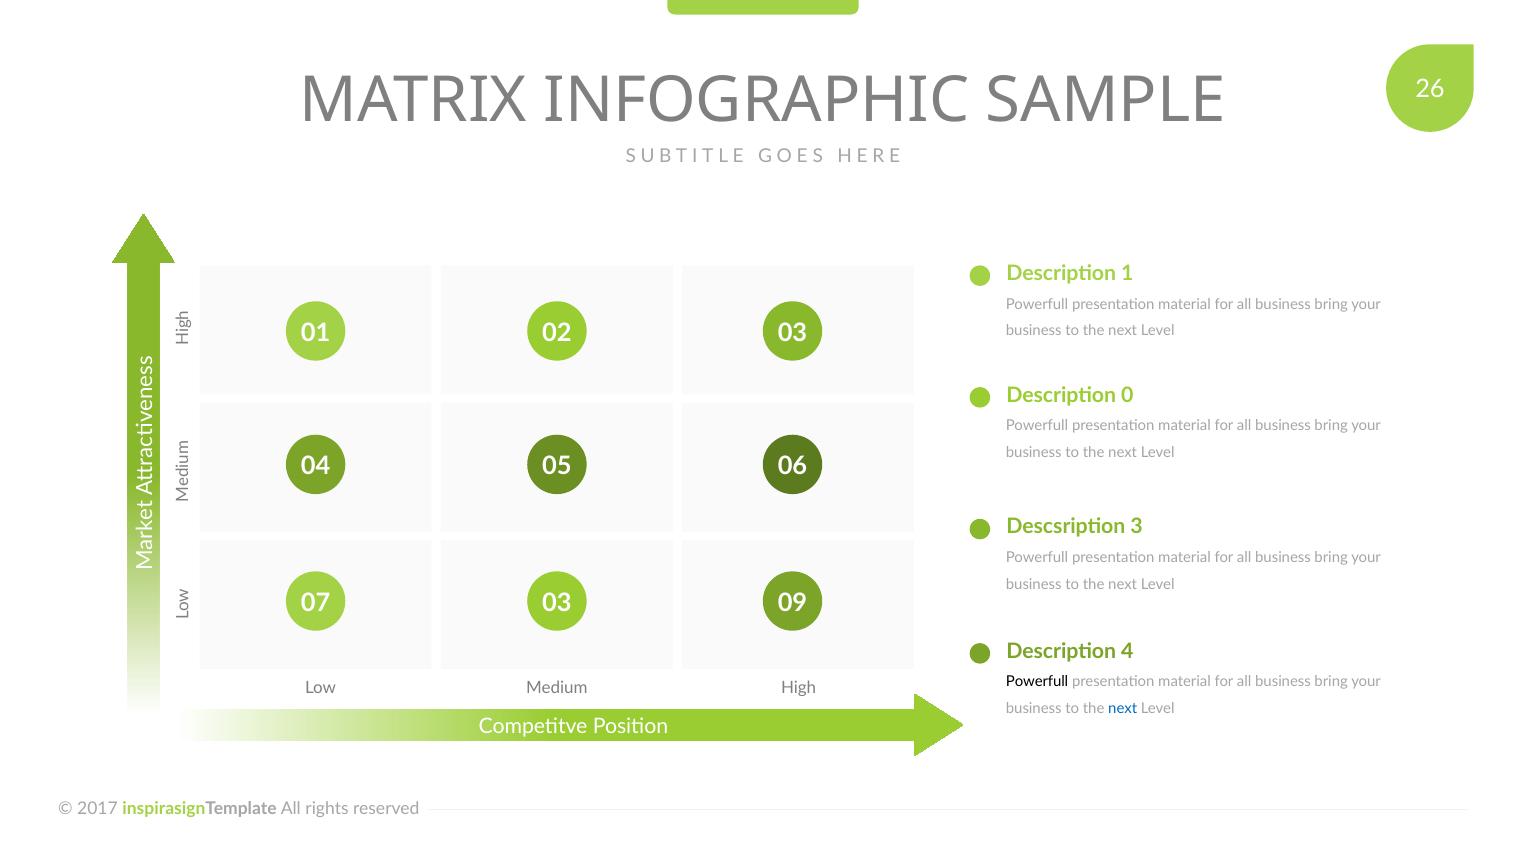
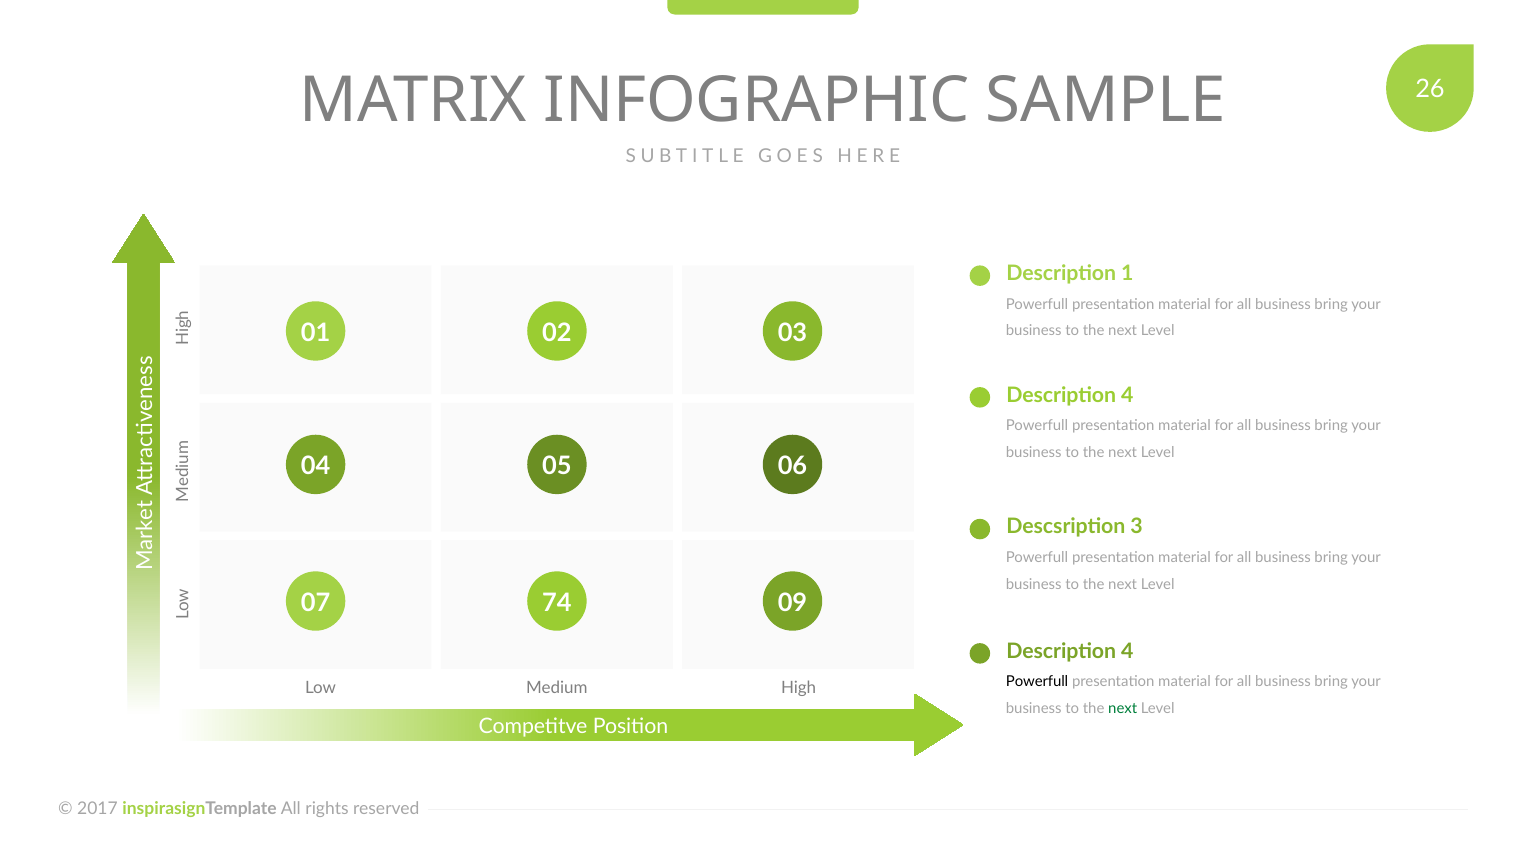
0 at (1127, 395): 0 -> 4
07 03: 03 -> 74
next at (1123, 709) colour: blue -> green
